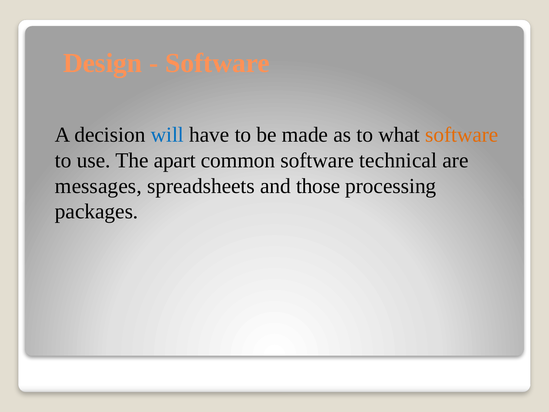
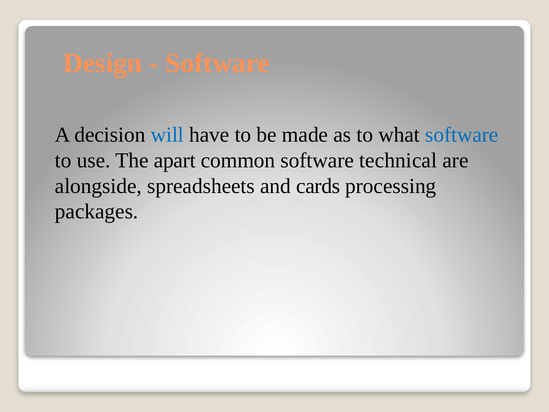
software at (462, 135) colour: orange -> blue
messages: messages -> alongside
those: those -> cards
